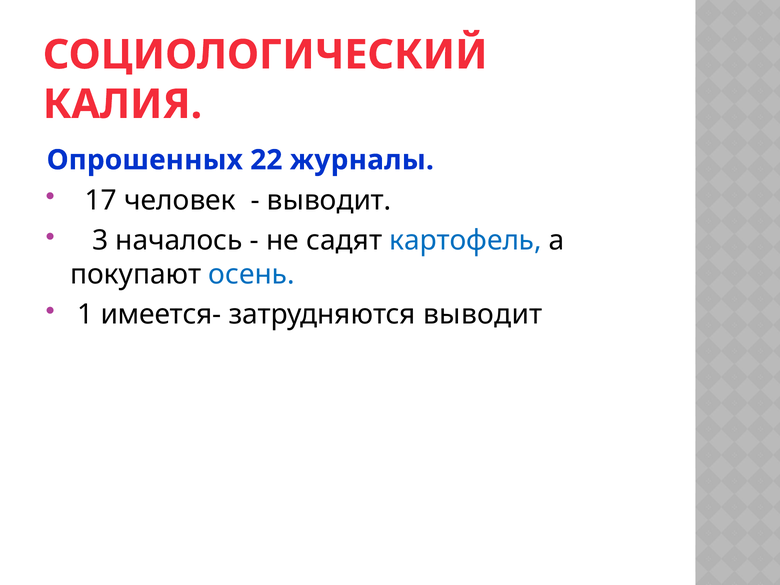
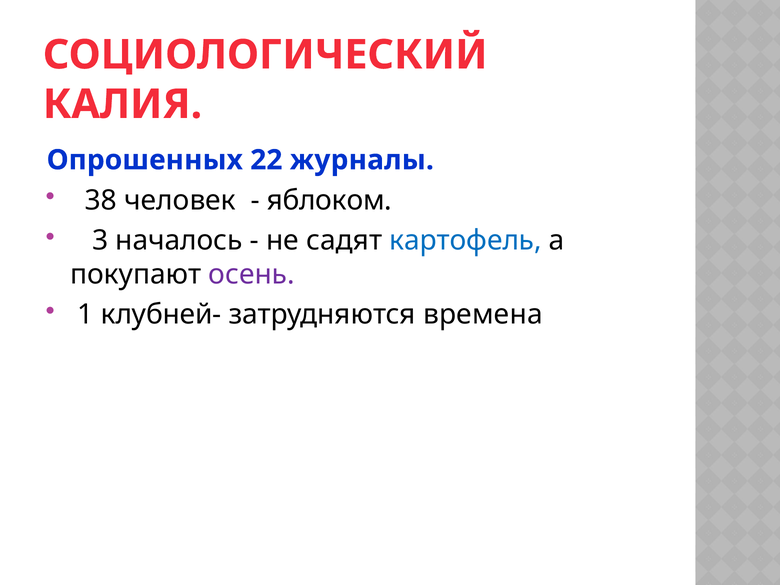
17: 17 -> 38
выводит at (329, 200): выводит -> яблоком
осень colour: blue -> purple
имеется-: имеется- -> клубней-
затрудняются выводит: выводит -> времена
